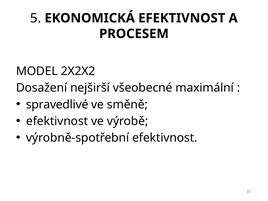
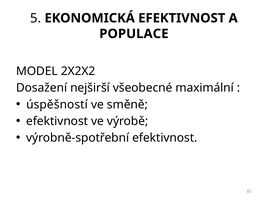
PROCESEM: PROCESEM -> POPULACE
spravedlivé: spravedlivé -> úspěšností
